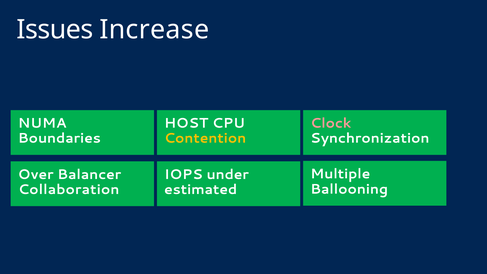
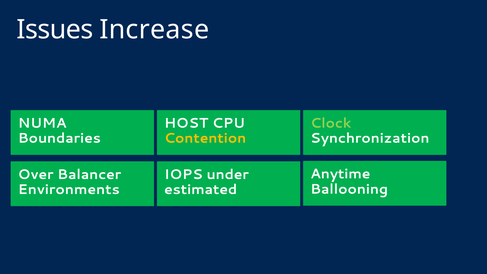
Clock colour: pink -> light green
Multiple: Multiple -> Anytime
Collaboration: Collaboration -> Environments
